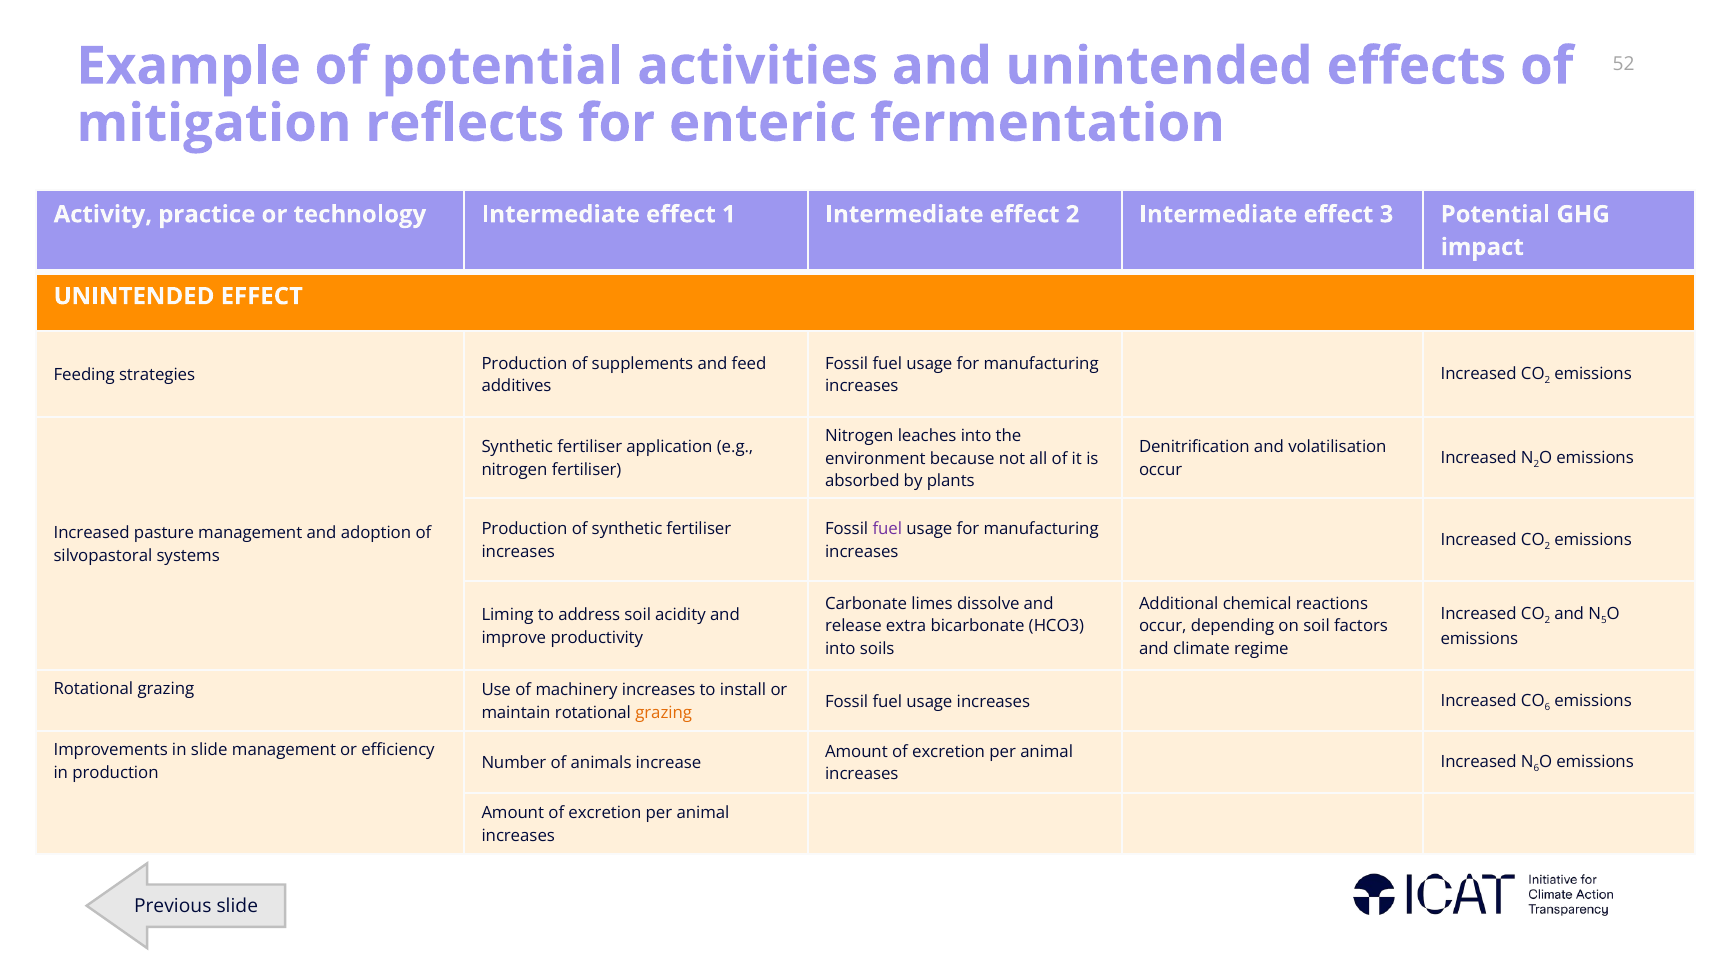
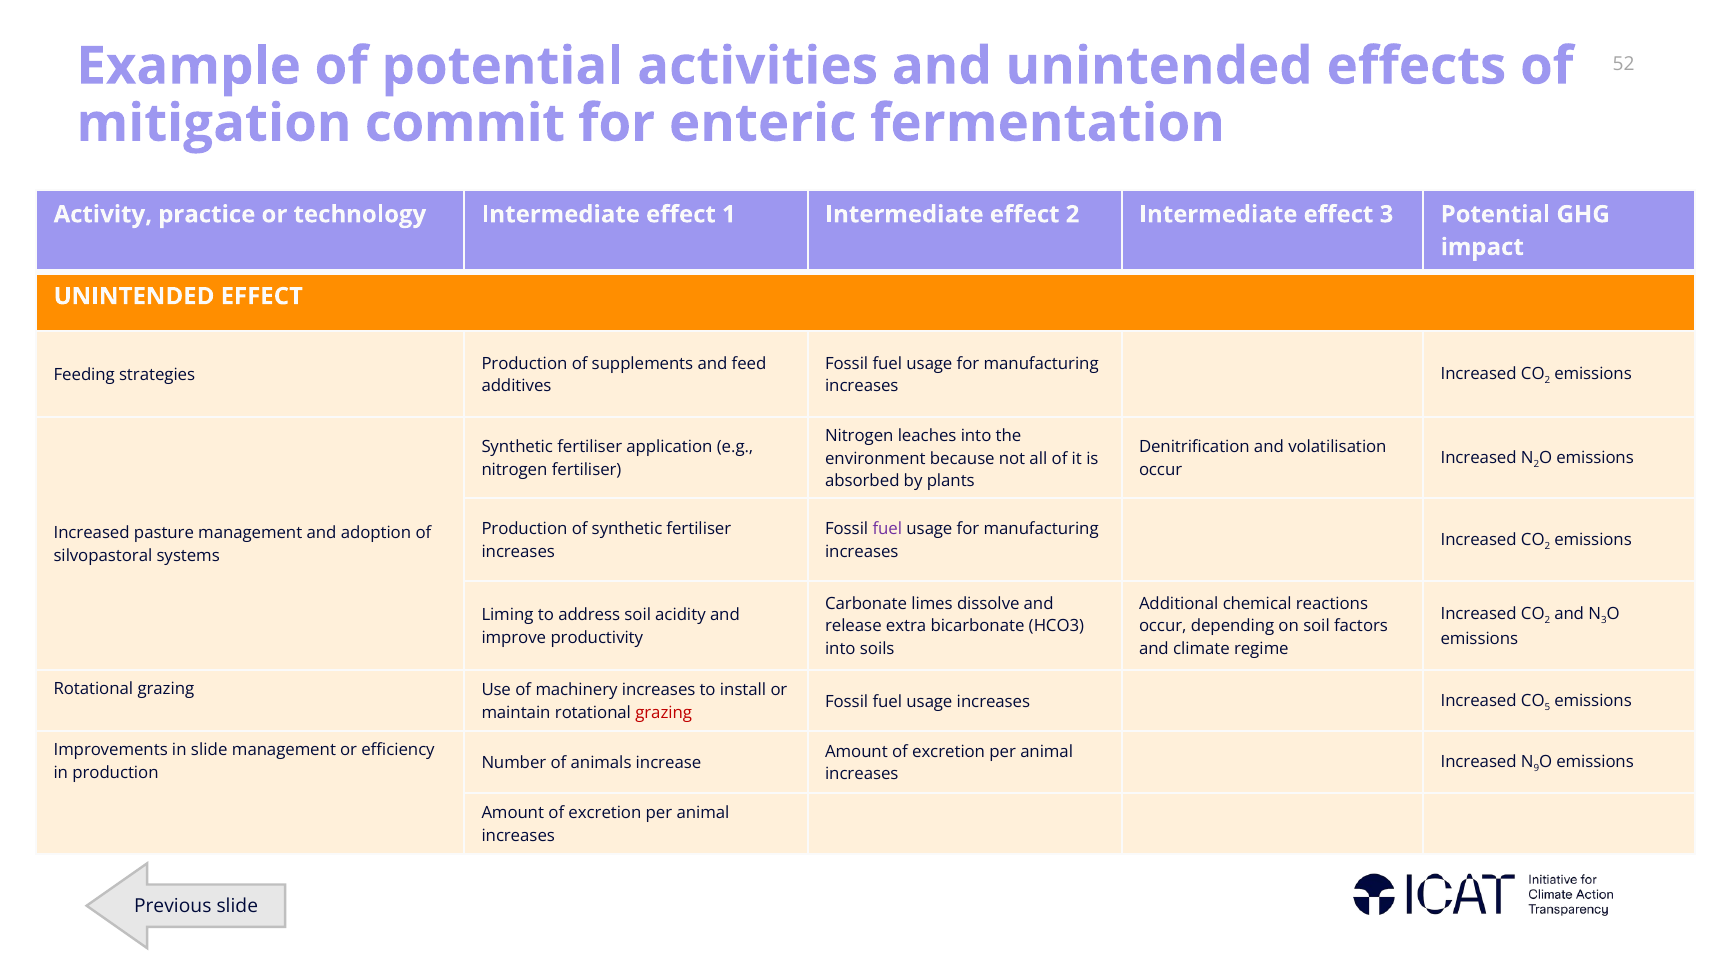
reflects: reflects -> commit
5 at (1604, 621): 5 -> 3
6 at (1547, 707): 6 -> 5
grazing at (664, 713) colour: orange -> red
6 at (1536, 769): 6 -> 9
